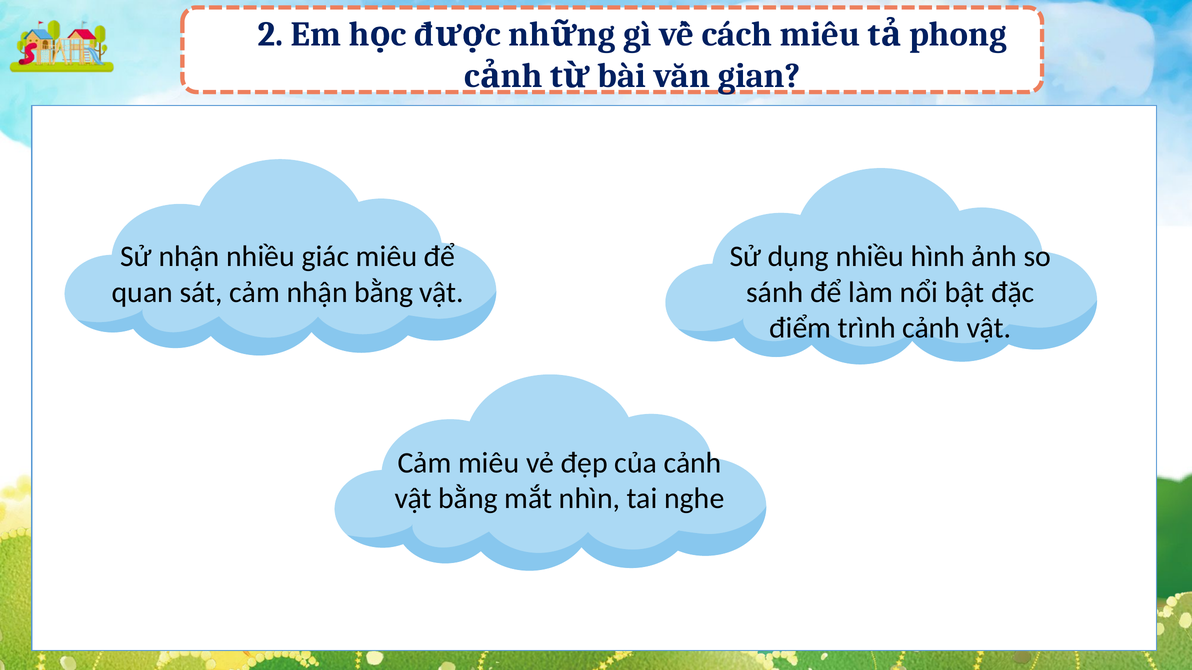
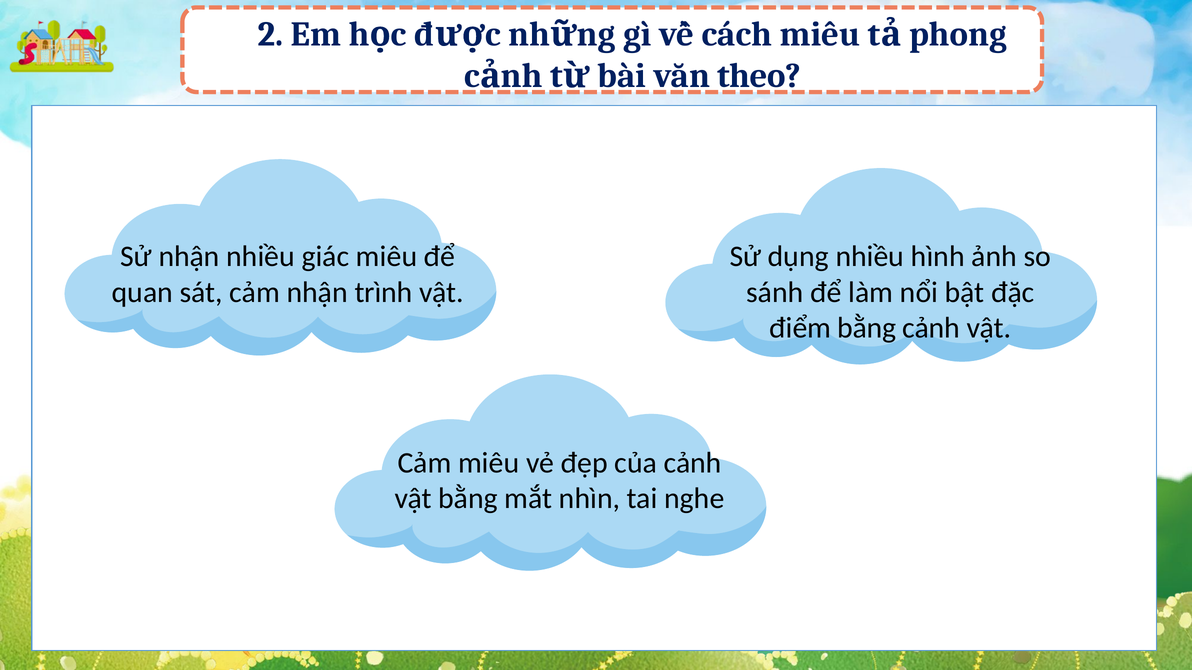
gian: gian -> theo
nhận bằng: bằng -> trình
điểm trình: trình -> bằng
